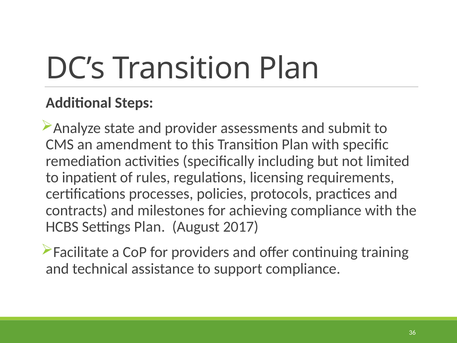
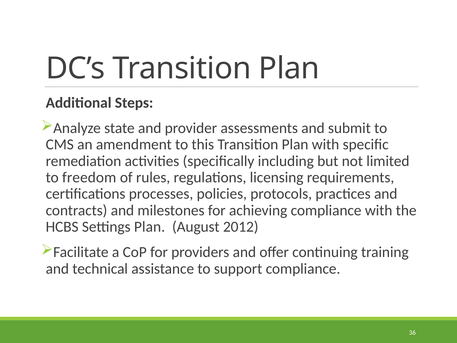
inpatient: inpatient -> freedom
2017: 2017 -> 2012
